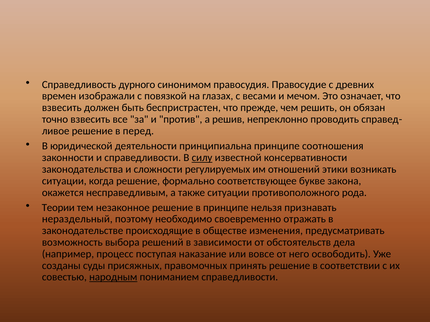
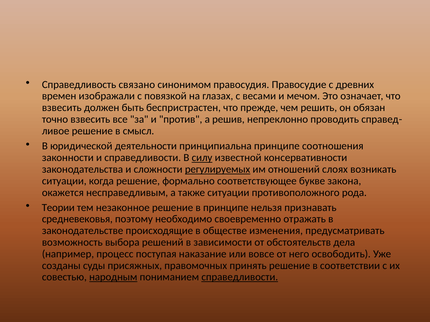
дурного: дурного -> связано
перед: перед -> смысл
регулируемых underline: none -> present
этики: этики -> слоях
нераздельный: нераздельный -> средневековья
справедливости at (240, 277) underline: none -> present
